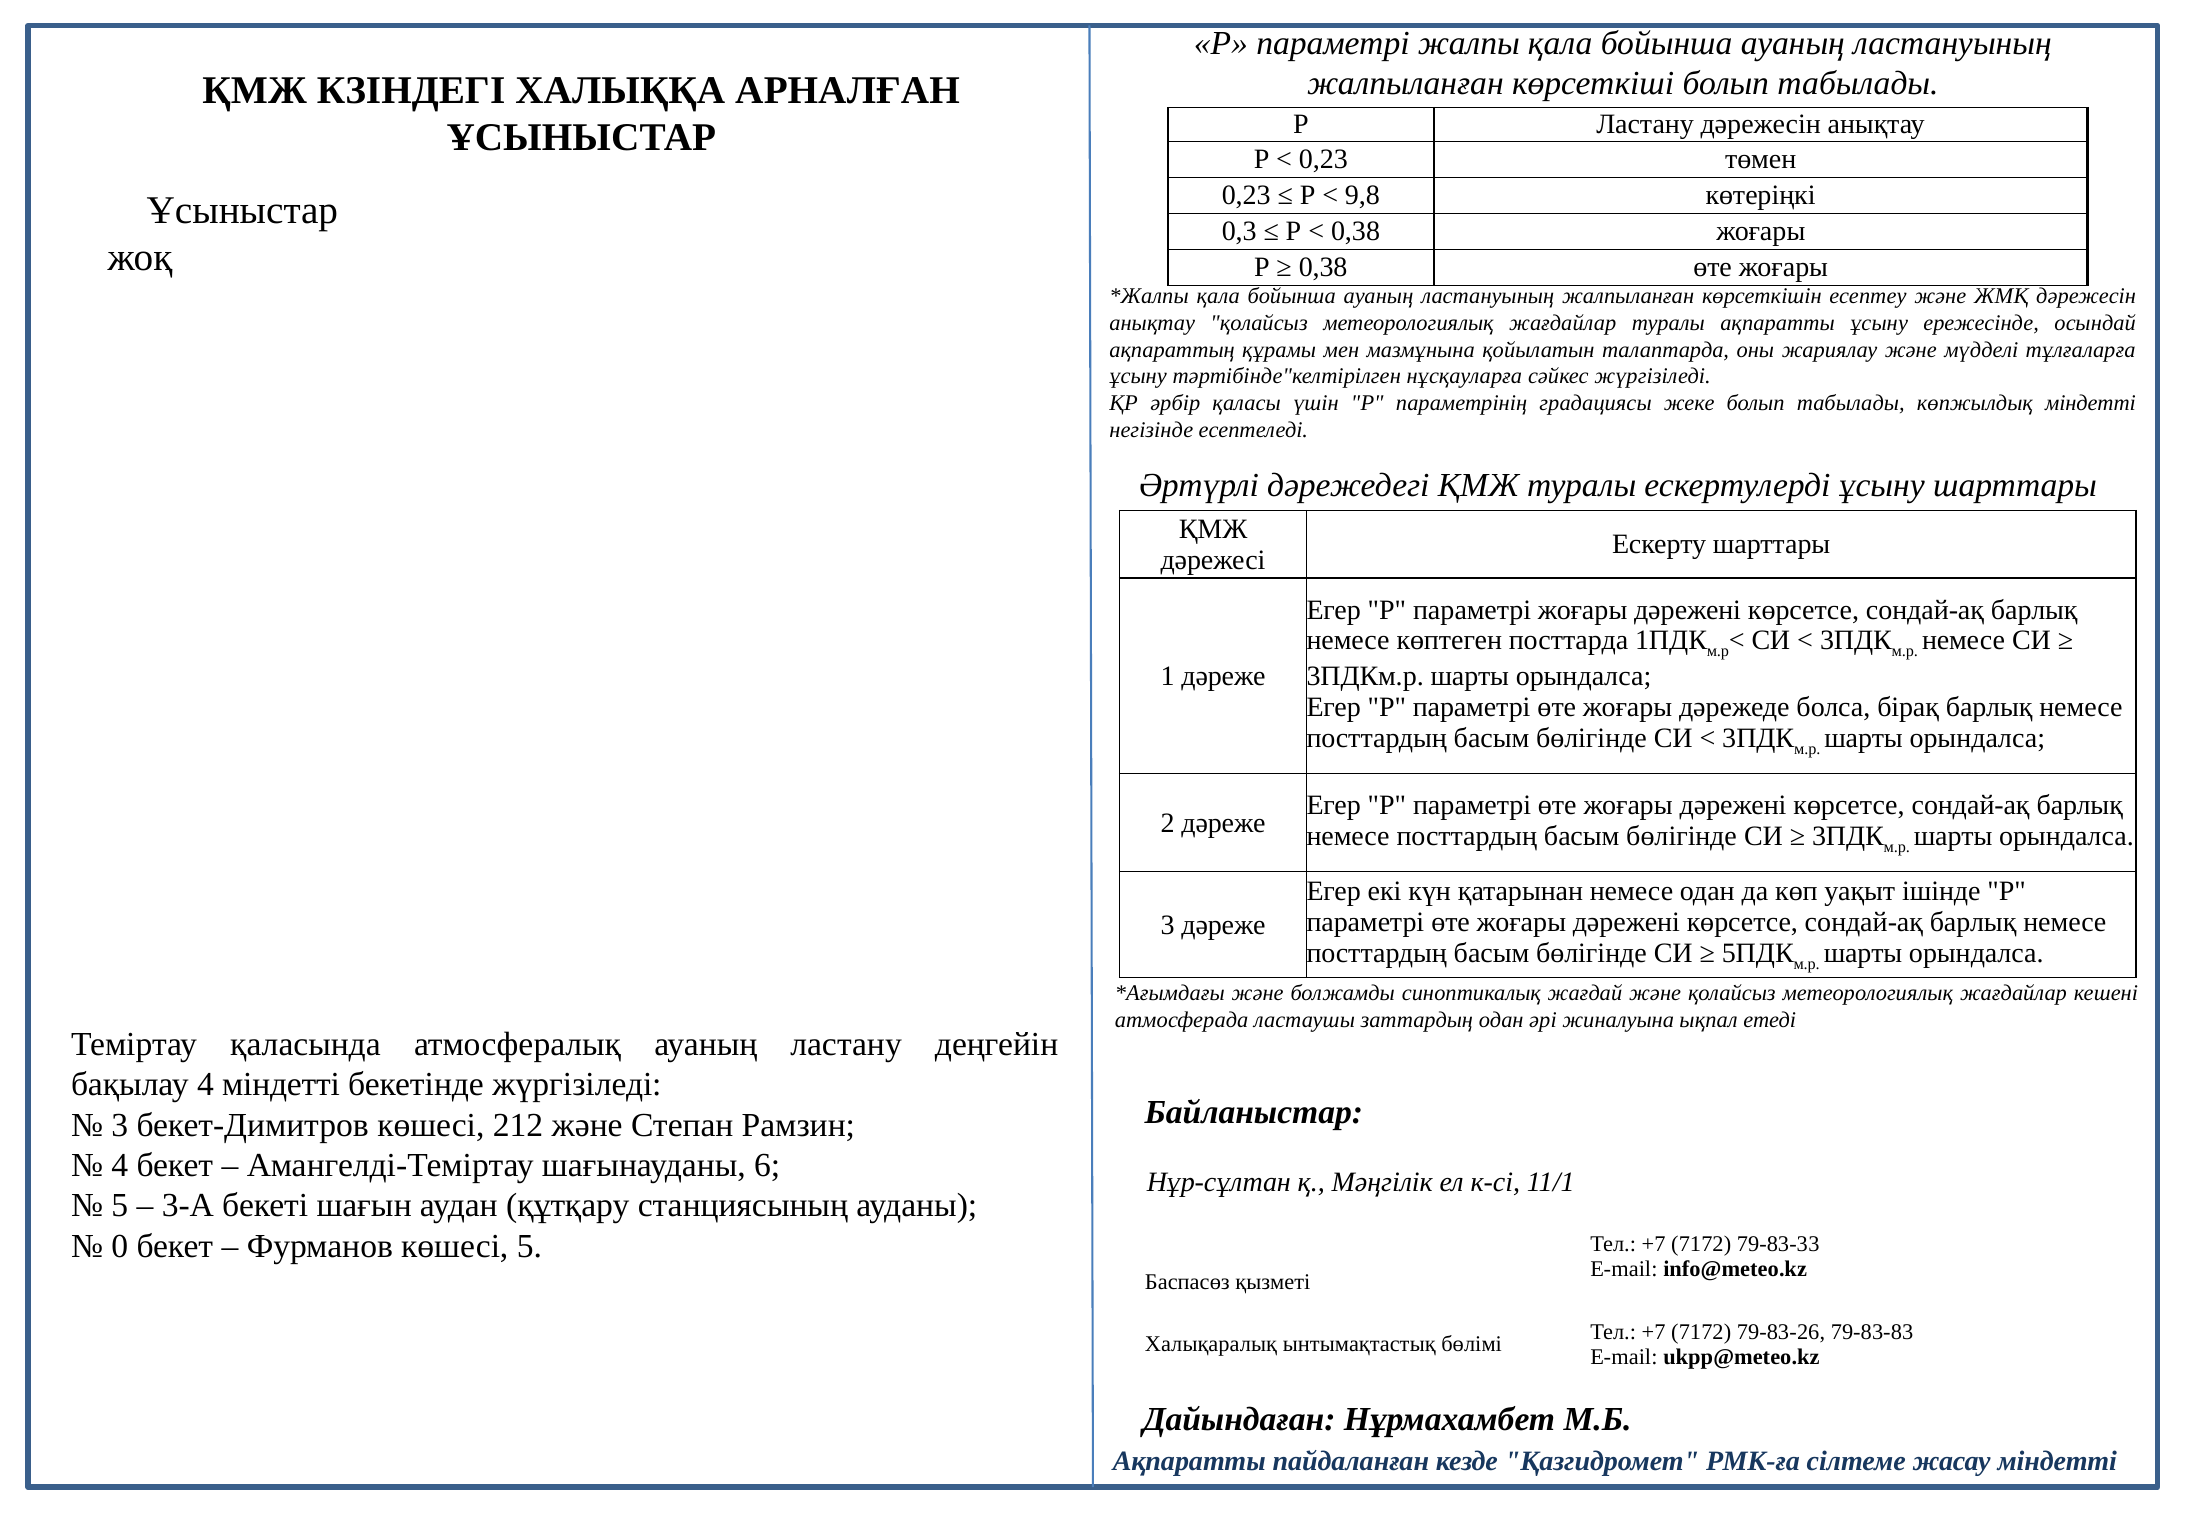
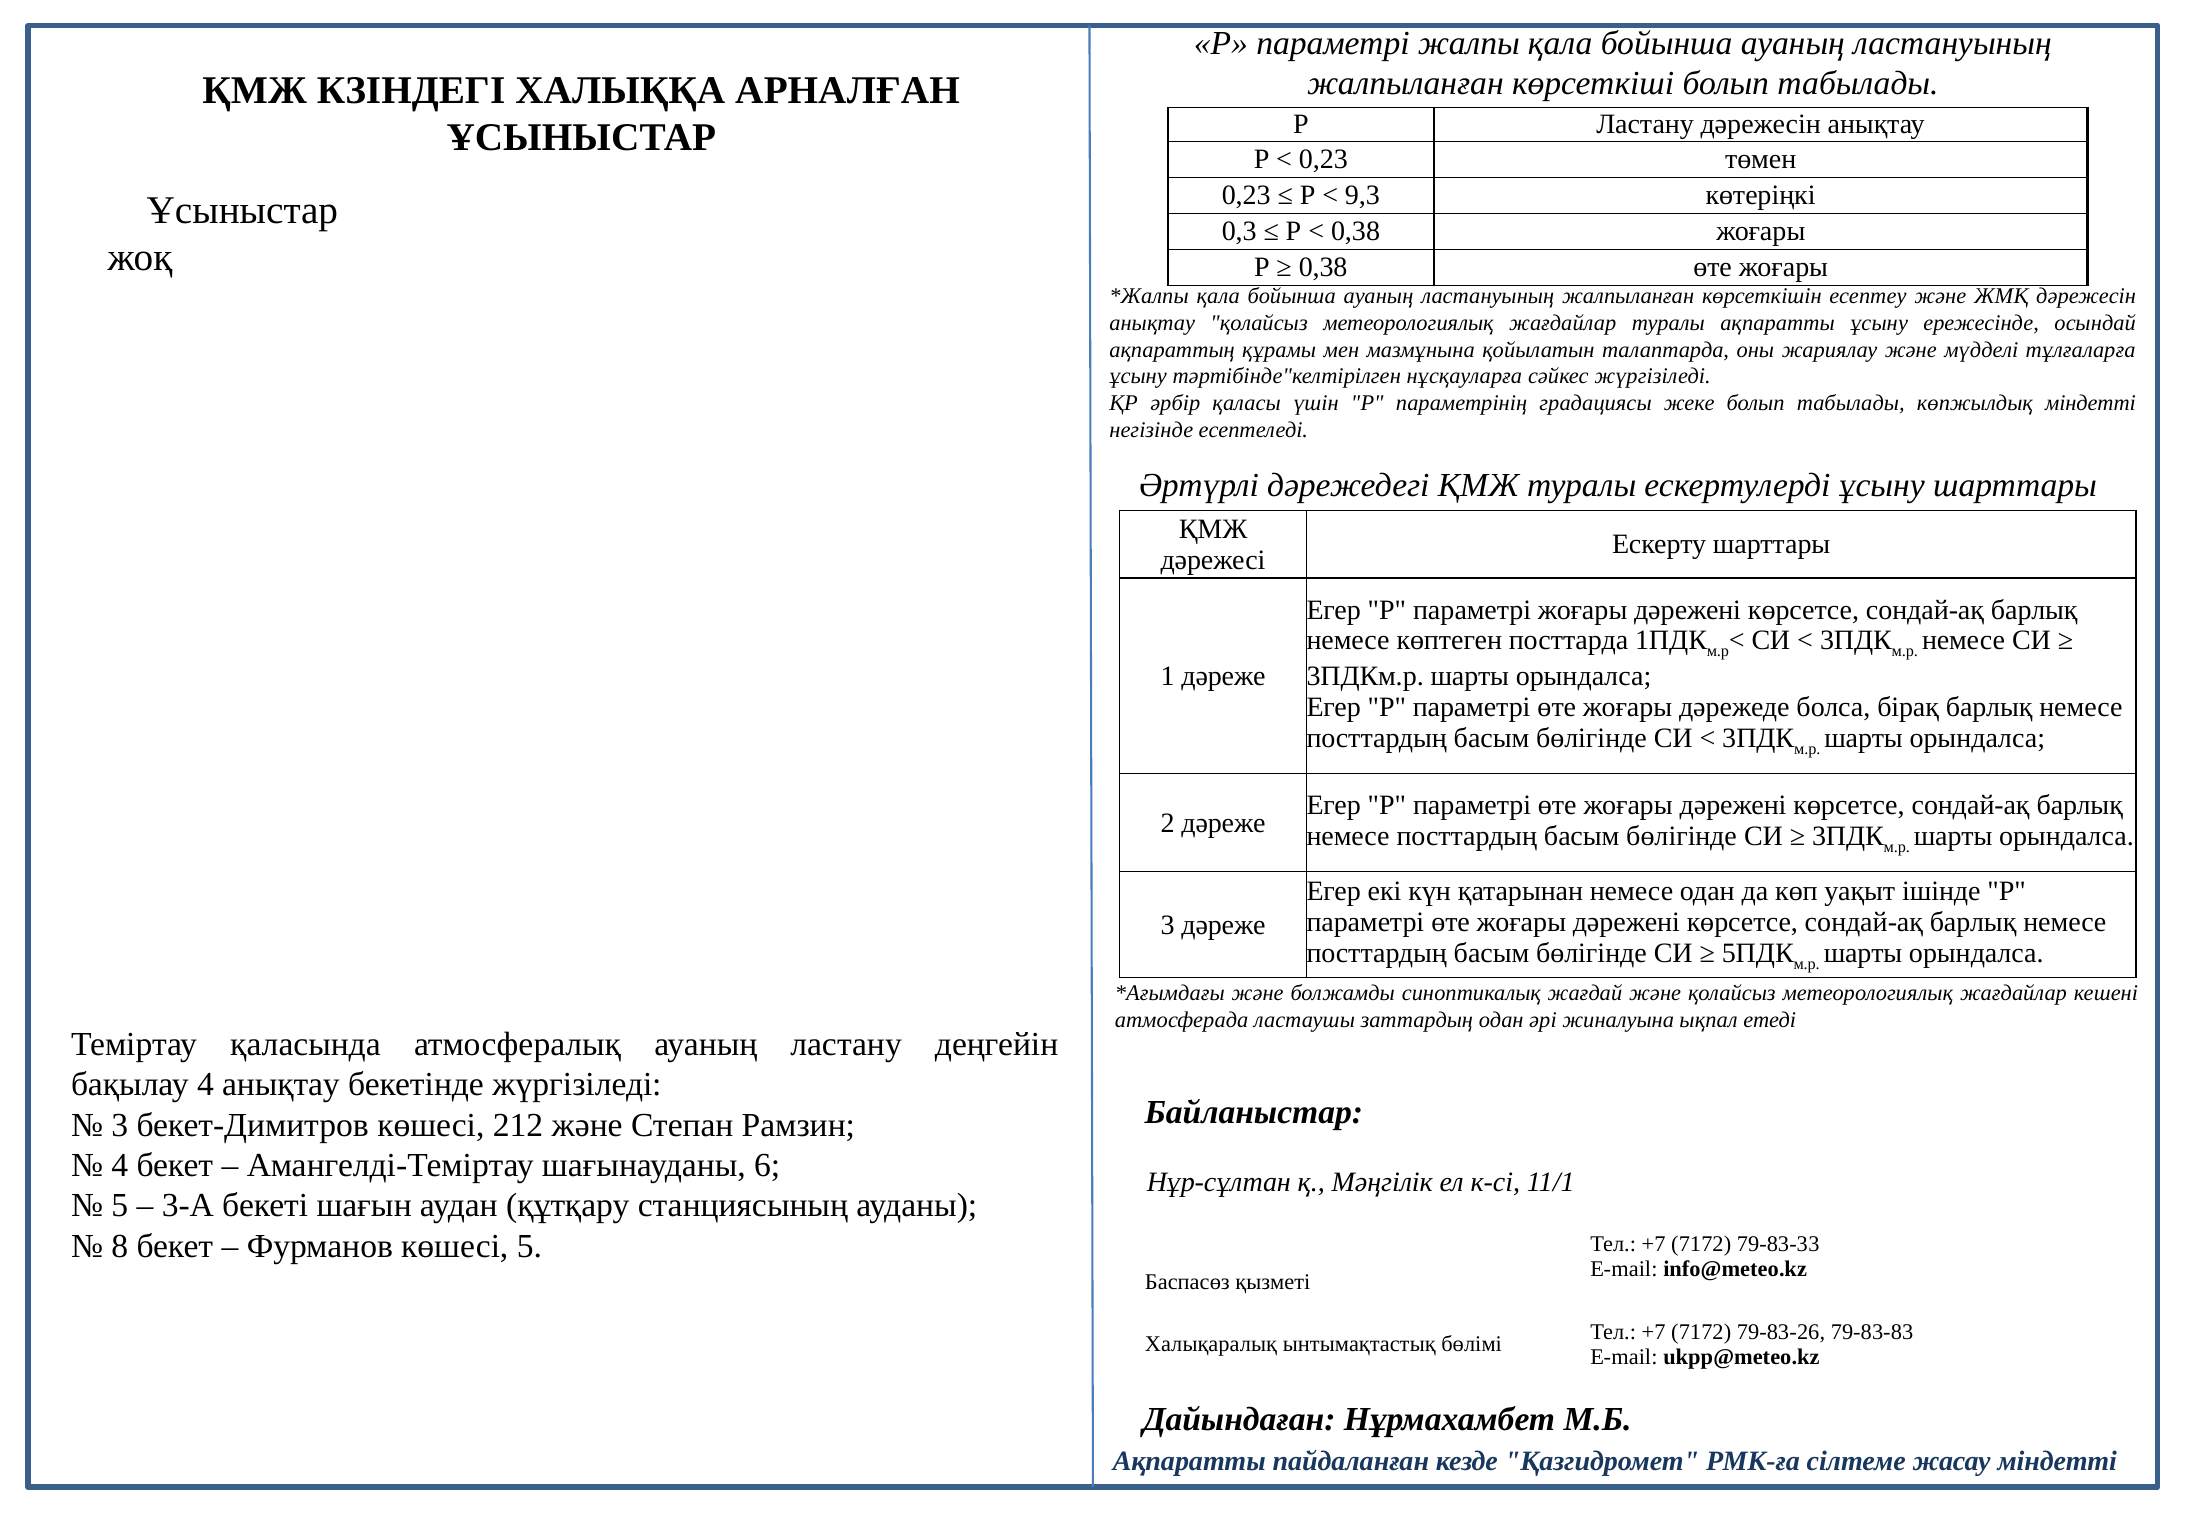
9,8: 9,8 -> 9,3
4 міндетті: міндетті -> анықтау
0: 0 -> 8
